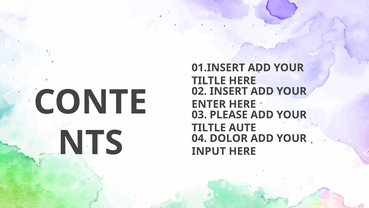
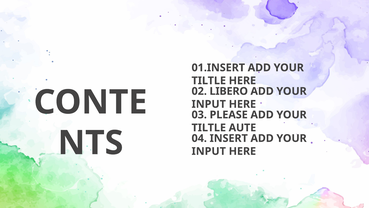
INSERT: INSERT -> LIBERO
ENTER at (209, 104): ENTER -> INPUT
DOLOR: DOLOR -> INSERT
